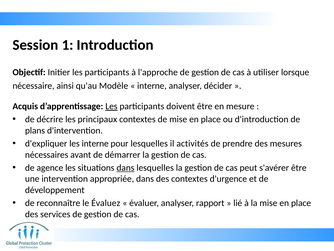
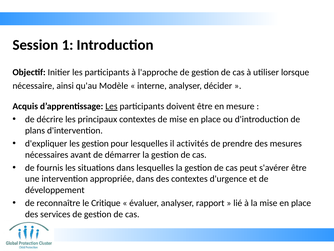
les interne: interne -> gestion
agence: agence -> fournis
dans at (125, 167) underline: present -> none
Évaluez: Évaluez -> Critique
